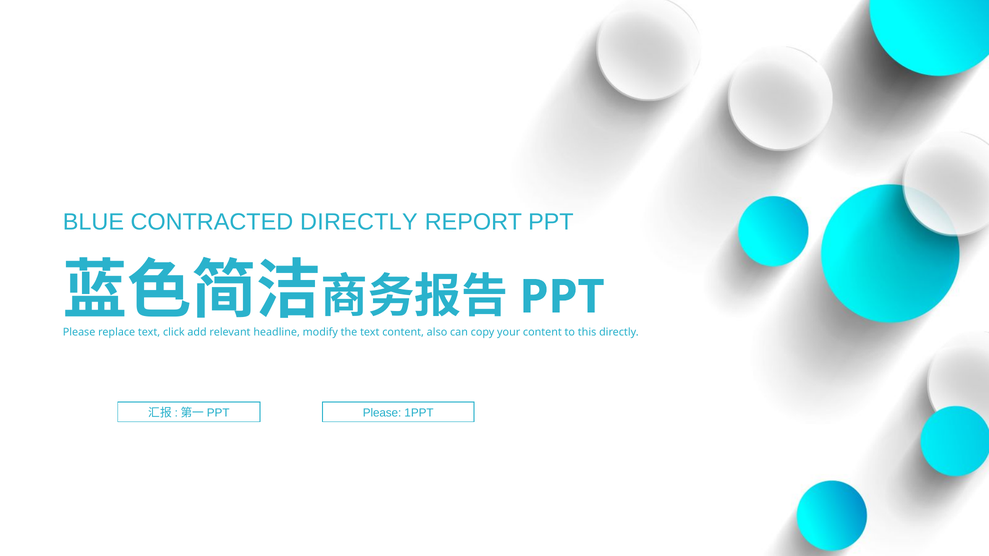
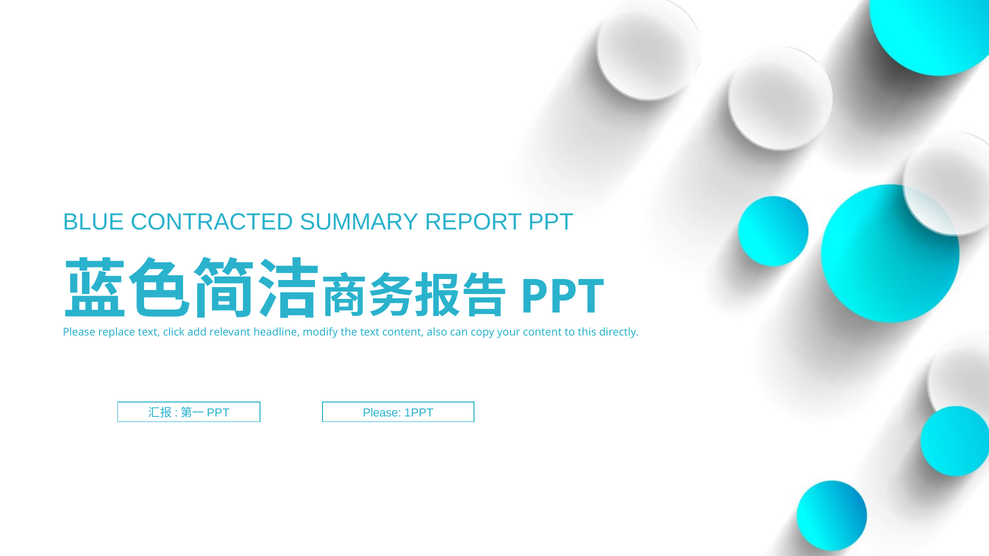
CONTRACTED DIRECTLY: DIRECTLY -> SUMMARY
